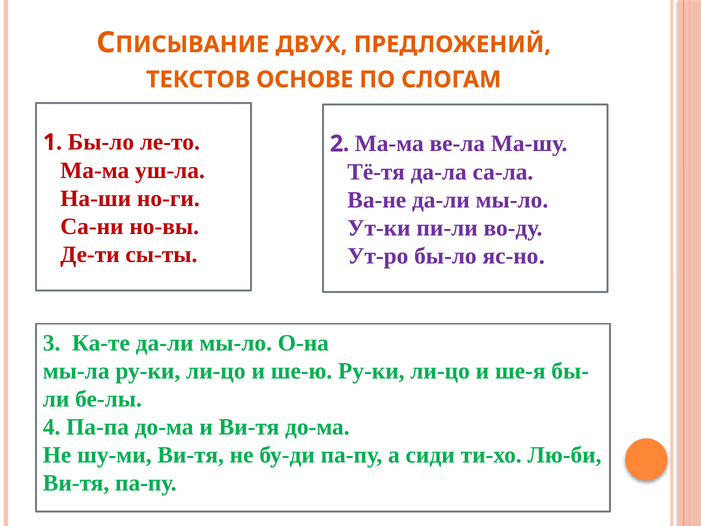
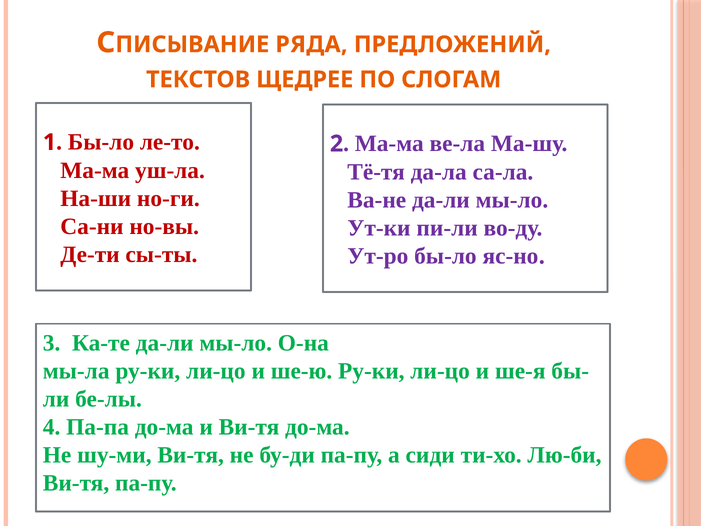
ДВУХ: ДВУХ -> РЯДА
ОСНОВЕ: ОСНОВЕ -> ЩЕДРЕЕ
